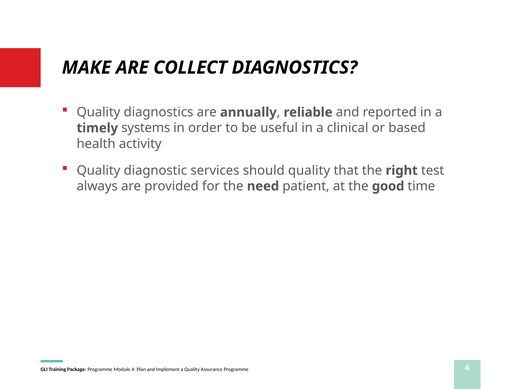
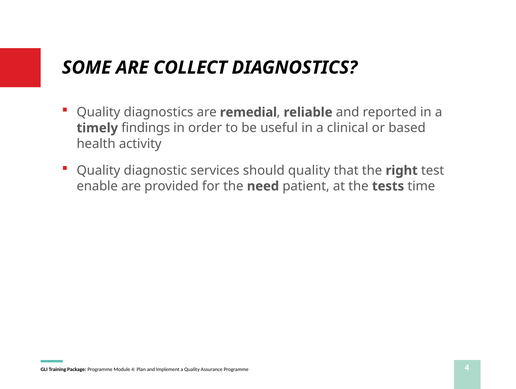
MAKE: MAKE -> SOME
annually: annually -> remedial
systems: systems -> findings
always: always -> enable
good: good -> tests
